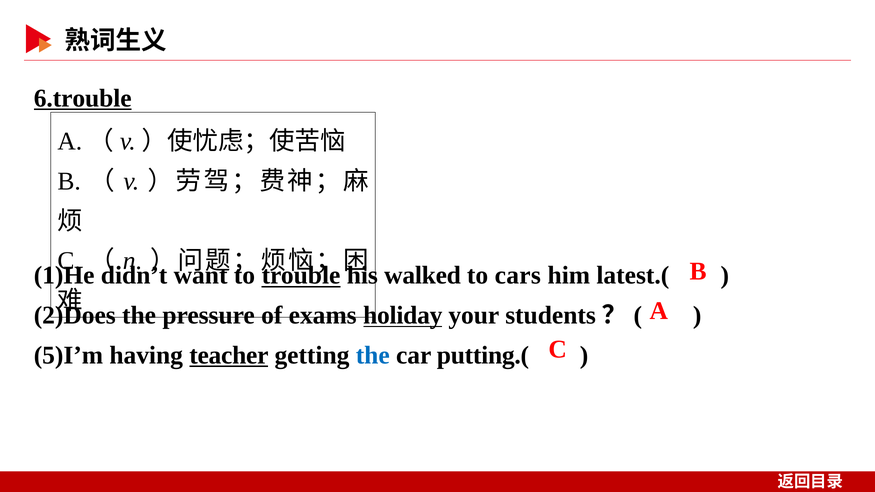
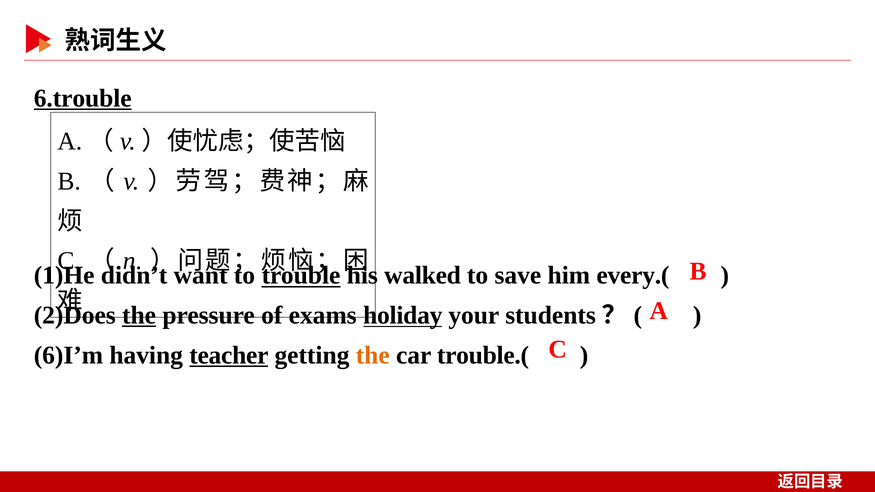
cars: cars -> save
latest.(: latest.( -> every.(
the at (139, 315) underline: none -> present
5)I’m: 5)I’m -> 6)I’m
the at (373, 355) colour: blue -> orange
putting.(: putting.( -> trouble.(
